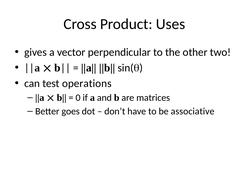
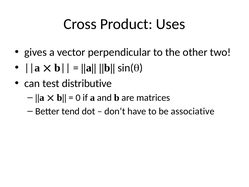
operations: operations -> distributive
goes: goes -> tend
